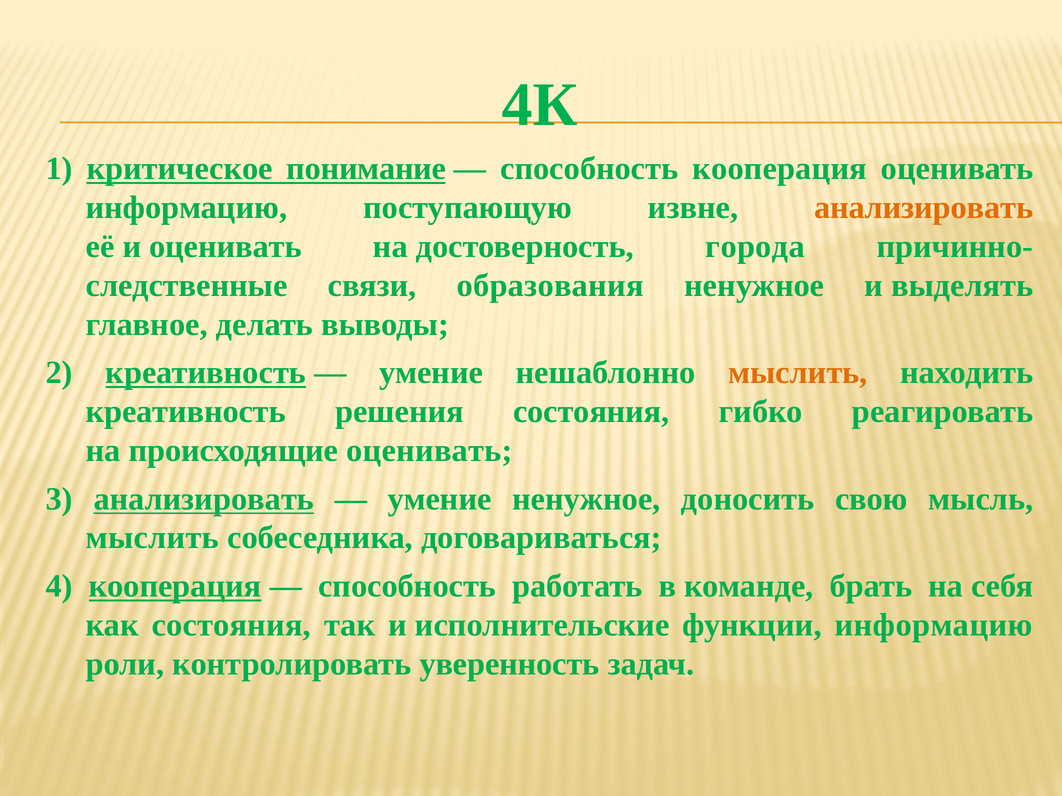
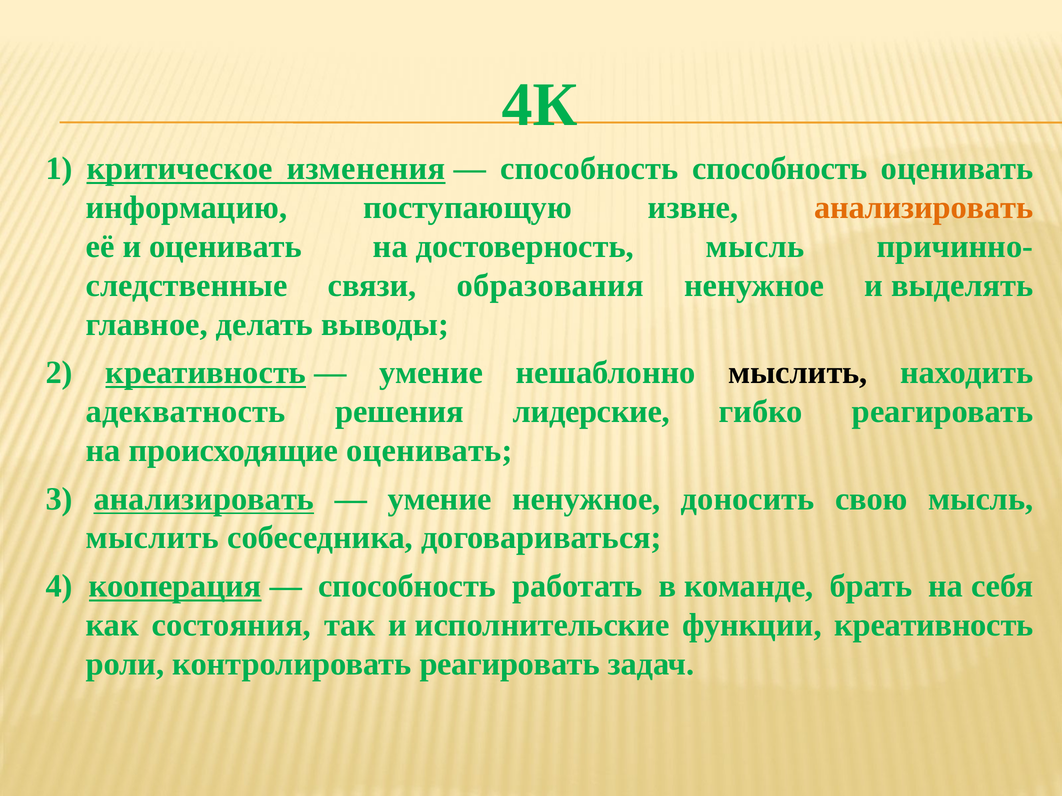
понимание: понимание -> изменения
способность кооперация: кооперация -> способность
достоверность города: города -> мысль
мыслить at (798, 373) colour: orange -> black
креативность at (186, 412): креативность -> адекватность
решения состояния: состояния -> лидерские
функции информацию: информацию -> креативность
контролировать уверенность: уверенность -> реагировать
